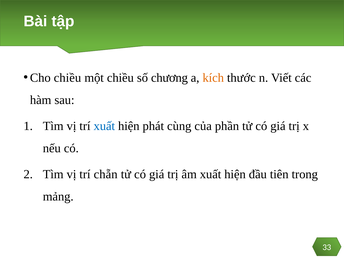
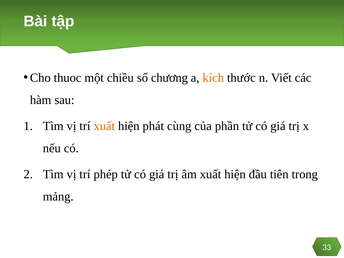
Cho chiều: chiều -> thuoc
xuất at (104, 126) colour: blue -> orange
chẵn: chẵn -> phép
